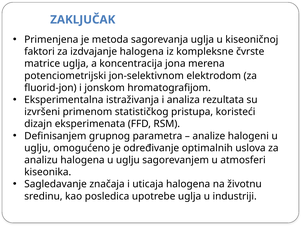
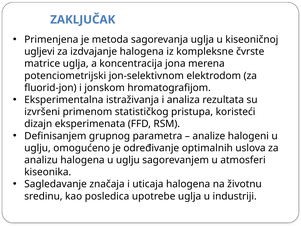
faktori: faktori -> ugljevi
